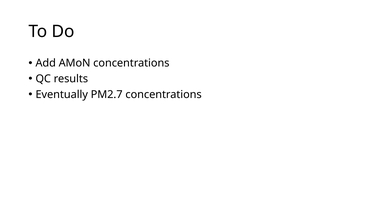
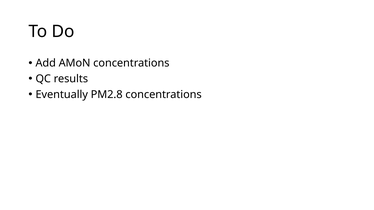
PM2.7: PM2.7 -> PM2.8
